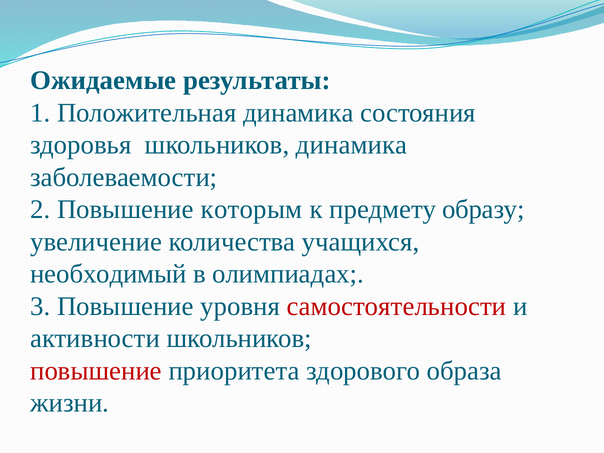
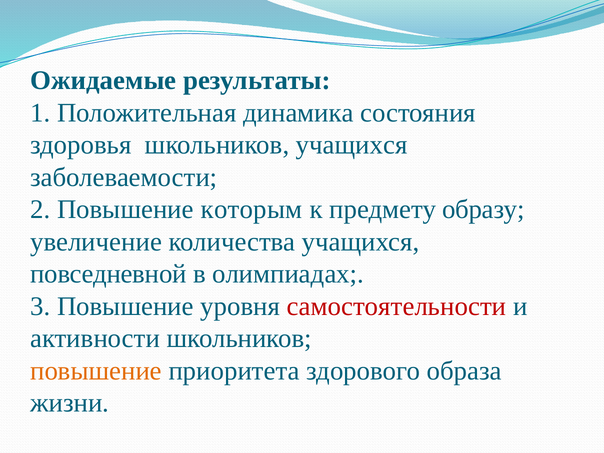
школьников динамика: динамика -> учащихся
необходимый: необходимый -> повседневной
повышение at (96, 371) colour: red -> orange
